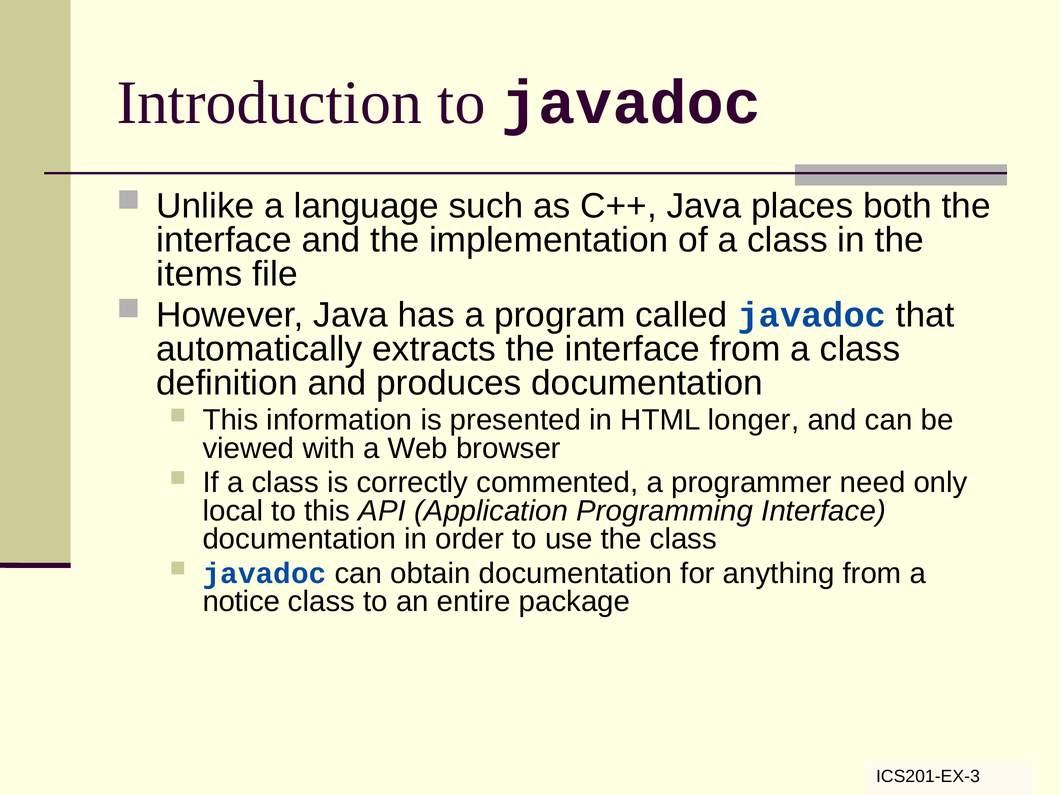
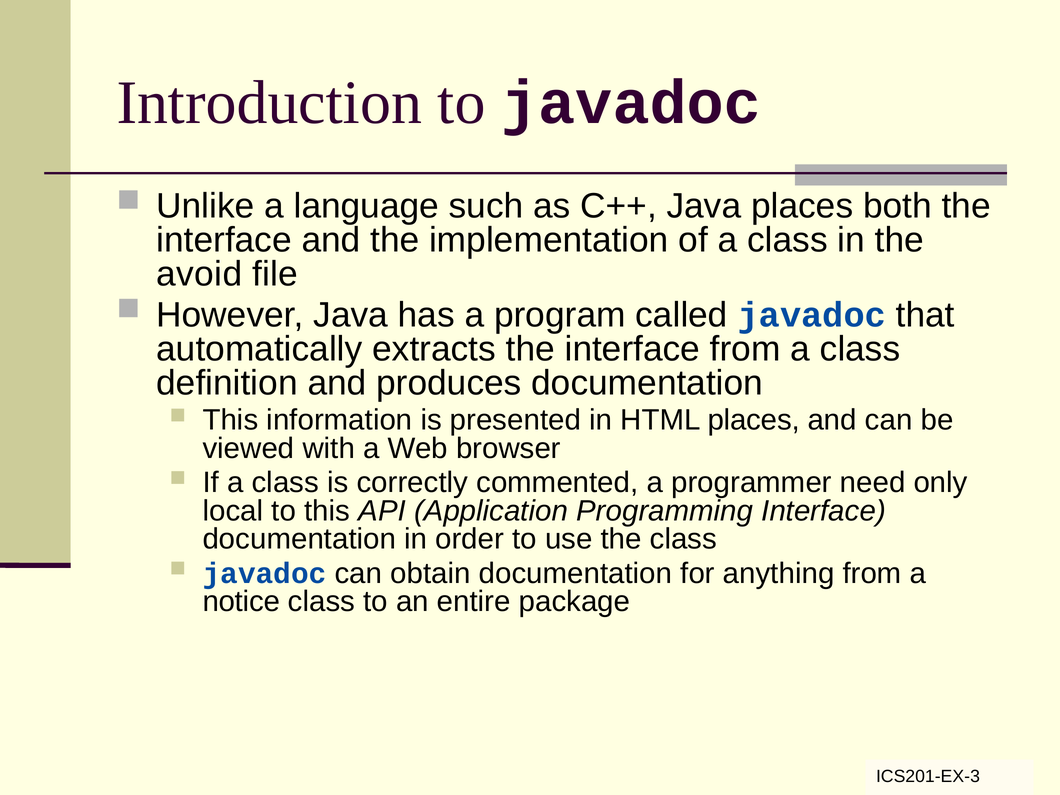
items: items -> avoid
HTML longer: longer -> places
